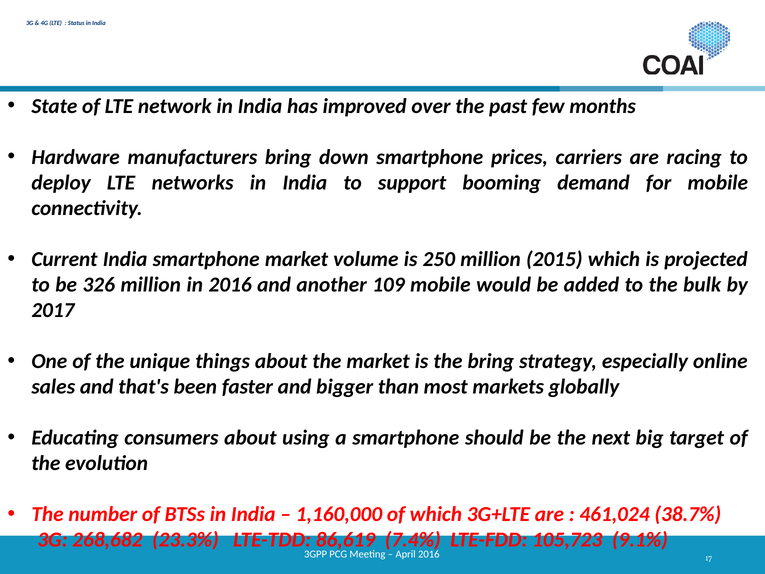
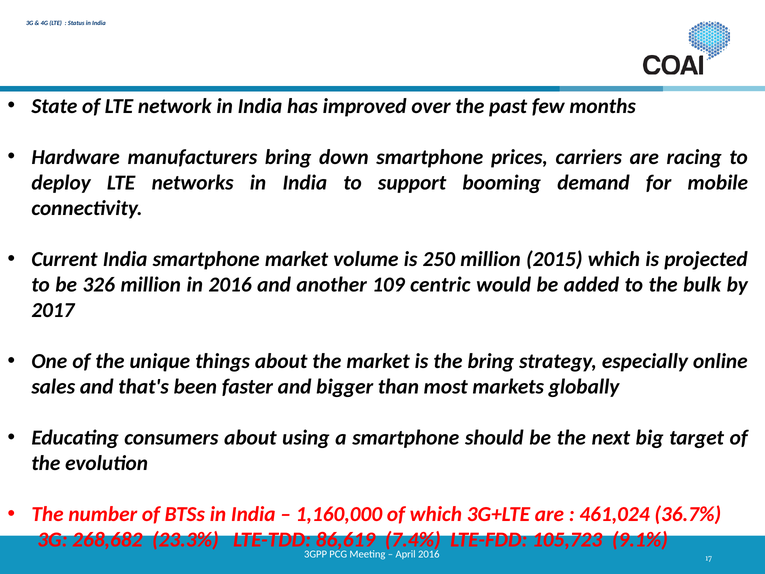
109 mobile: mobile -> centric
38.7%: 38.7% -> 36.7%
